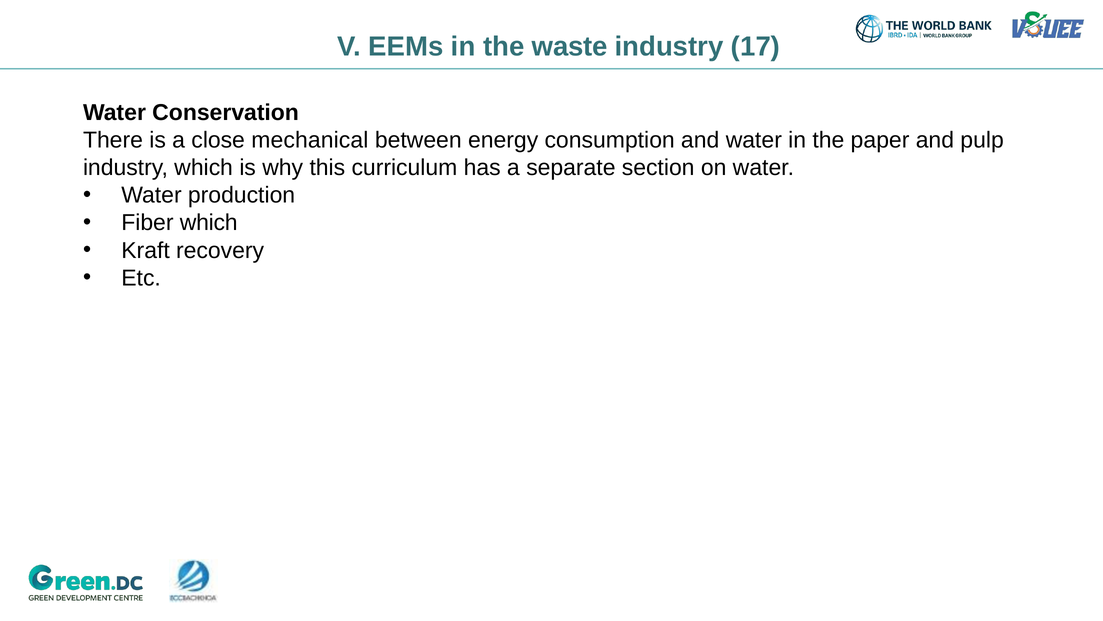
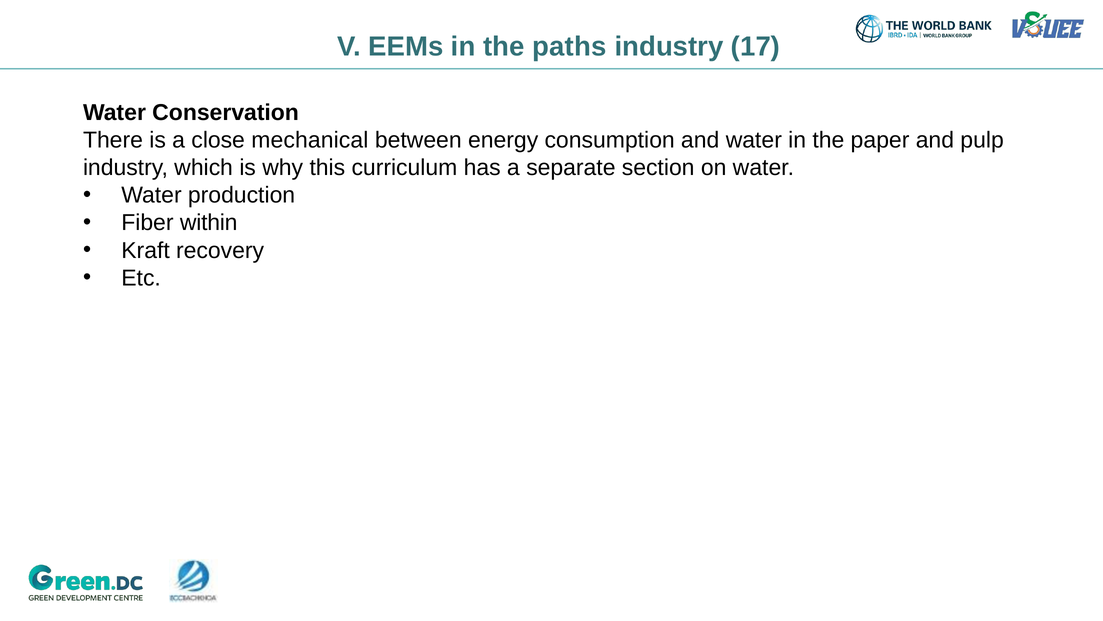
waste: waste -> paths
Fiber which: which -> within
